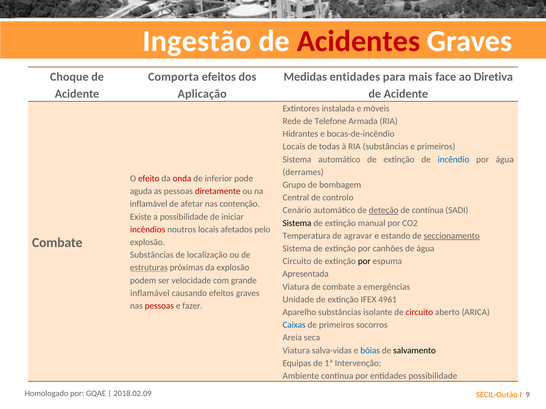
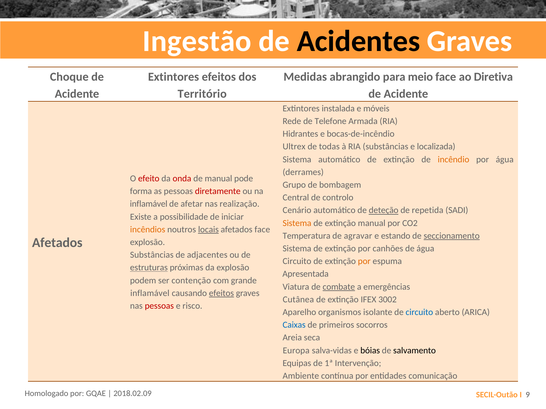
Acidentes colour: red -> black
Comporta at (173, 77): Comporta -> Extintores
Medidas entidades: entidades -> abrangido
mais: mais -> meio
Aplicação: Aplicação -> Território
Locais at (294, 147): Locais -> Ultrex
e primeiros: primeiros -> localizada
incêndio colour: blue -> orange
de inferior: inferior -> manual
aguda: aguda -> forma
contenção: contenção -> realização
de contínua: contínua -> repetida
Sistema at (297, 223) colour: black -> orange
incêndios colour: red -> orange
locais at (208, 230) underline: none -> present
afetados pelo: pelo -> face
Combate at (57, 243): Combate -> Afetados
localização: localização -> adjacentes
por at (364, 262) colour: black -> orange
velocidade: velocidade -> contenção
combate at (339, 287) underline: none -> present
efeitos at (221, 293) underline: none -> present
Unidade: Unidade -> Cutânea
4961: 4961 -> 3002
fazer: fazer -> risco
Aparelho substâncias: substâncias -> organismos
circuito at (419, 313) colour: red -> blue
Viatura at (296, 351): Viatura -> Europa
bóias colour: blue -> black
entidades possibilidade: possibilidade -> comunicação
